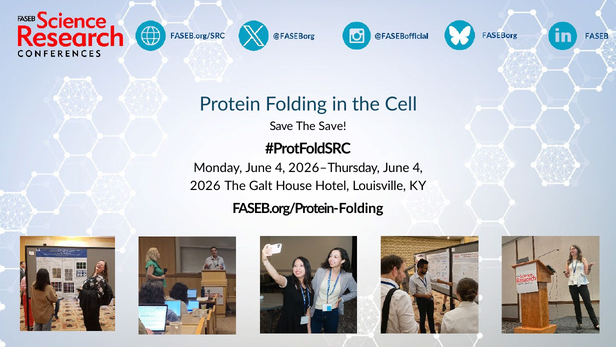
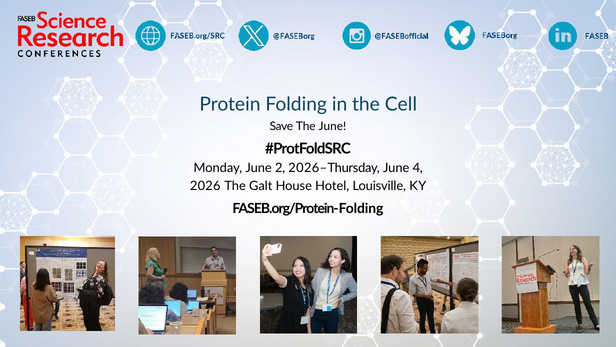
The Save: Save -> June
Monday June 4: 4 -> 2
